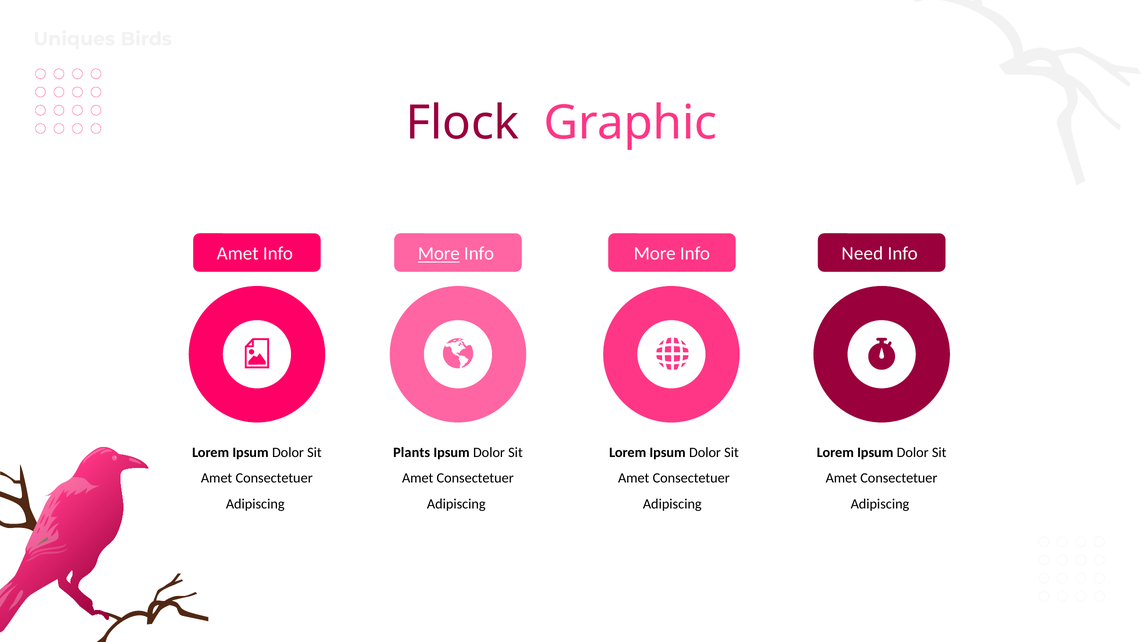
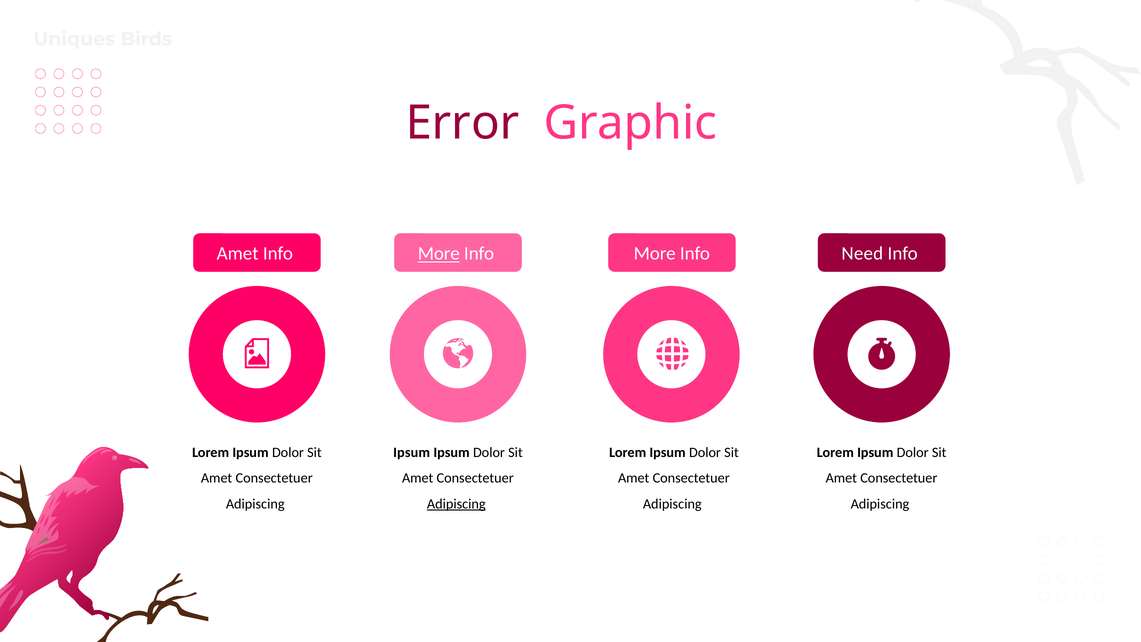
Flock: Flock -> Error
Plants at (412, 452): Plants -> Ipsum
Adipiscing at (456, 504) underline: none -> present
